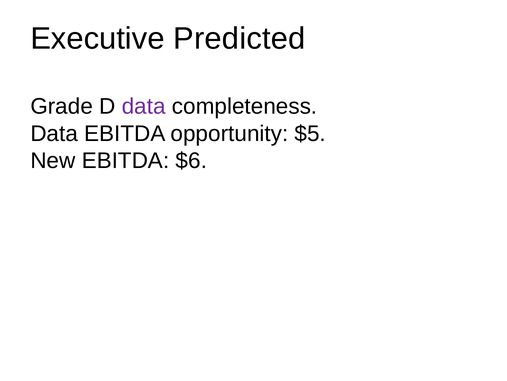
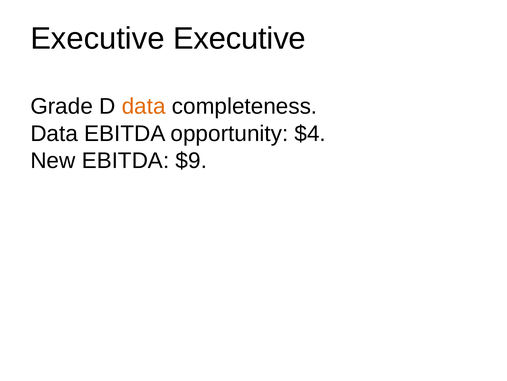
Executive Predicted: Predicted -> Executive
data at (144, 106) colour: purple -> orange
$5: $5 -> $4
$6: $6 -> $9
